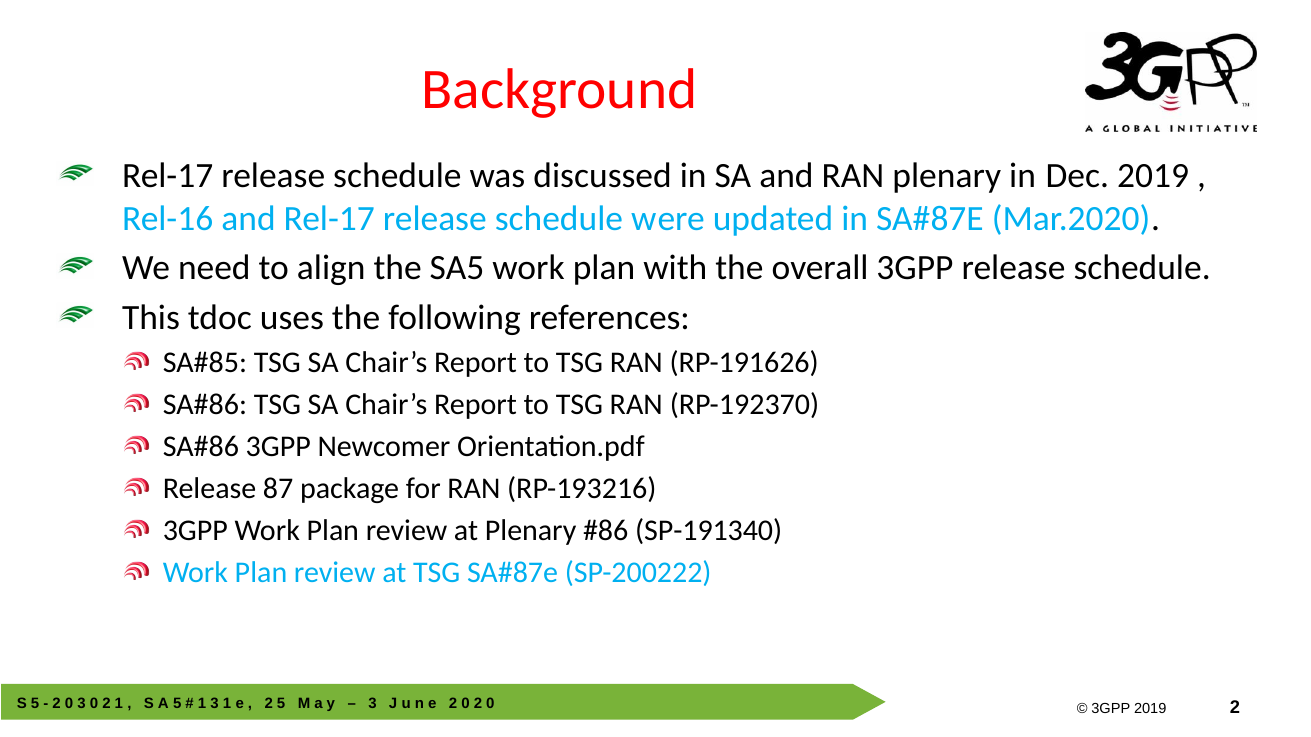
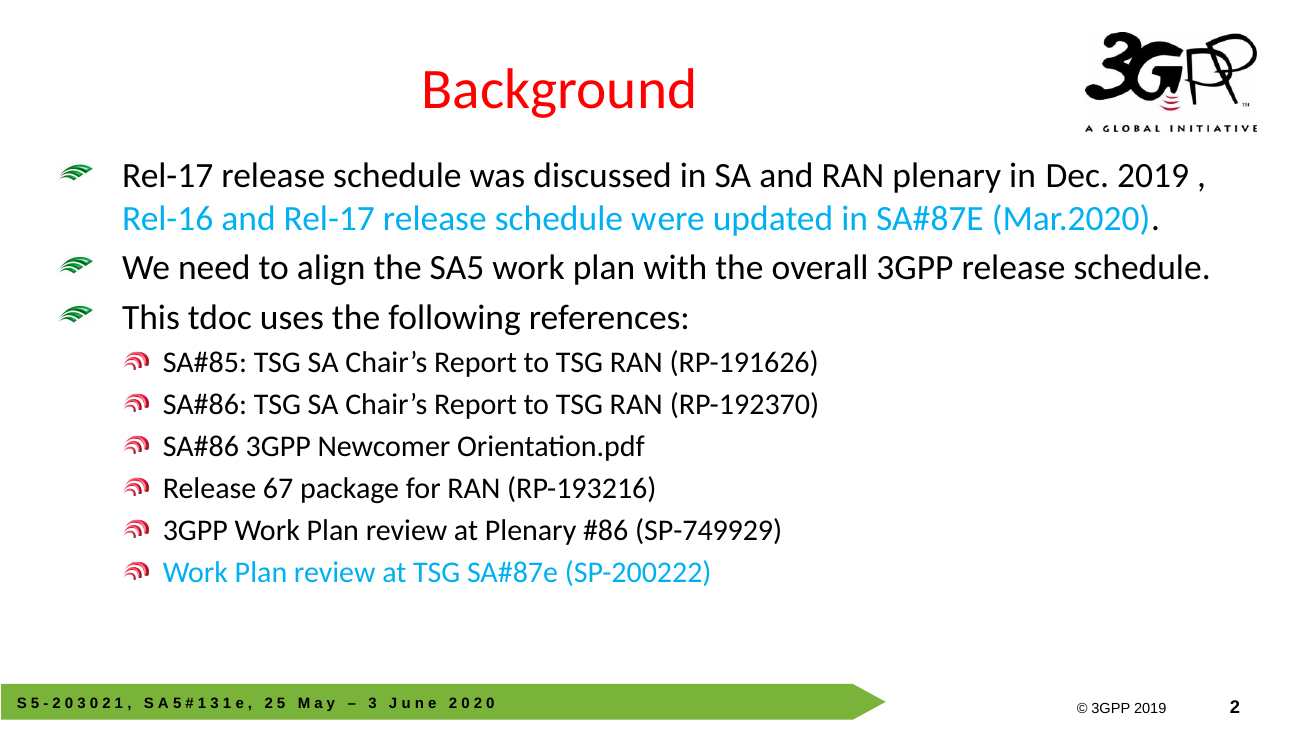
87: 87 -> 67
SP-191340: SP-191340 -> SP-749929
